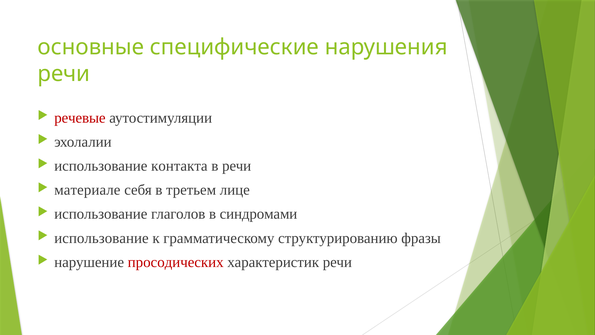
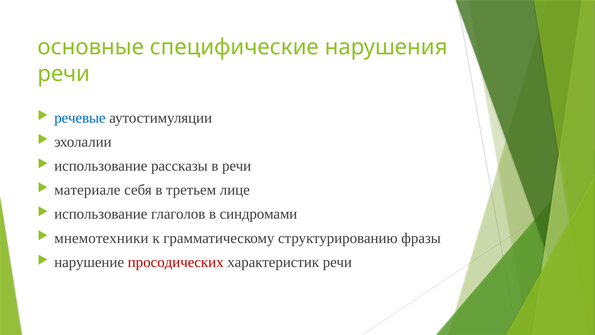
речевые colour: red -> blue
контакта: контакта -> рассказы
использование at (101, 238): использование -> мнемотехники
